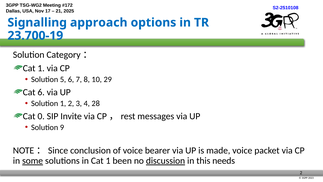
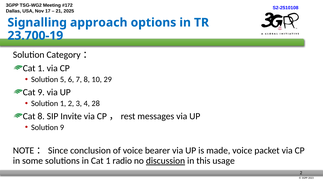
Cat 6: 6 -> 9
Cat 0: 0 -> 8
some underline: present -> none
been: been -> radio
needs: needs -> usage
